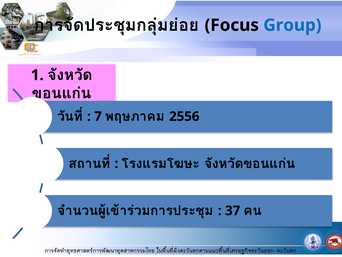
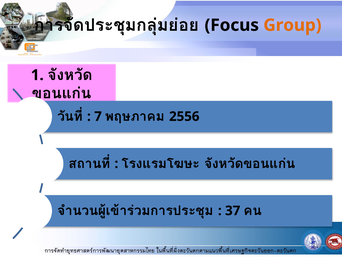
Group colour: blue -> orange
